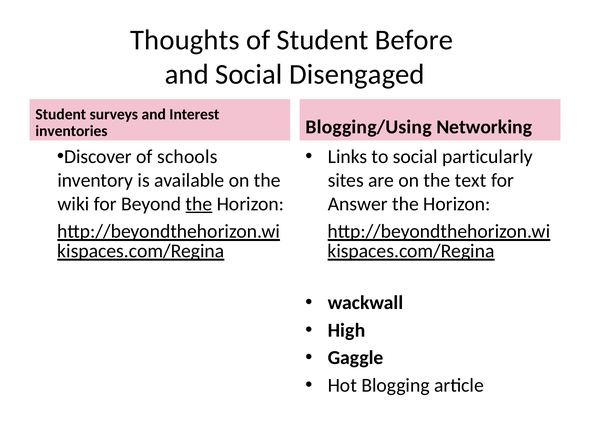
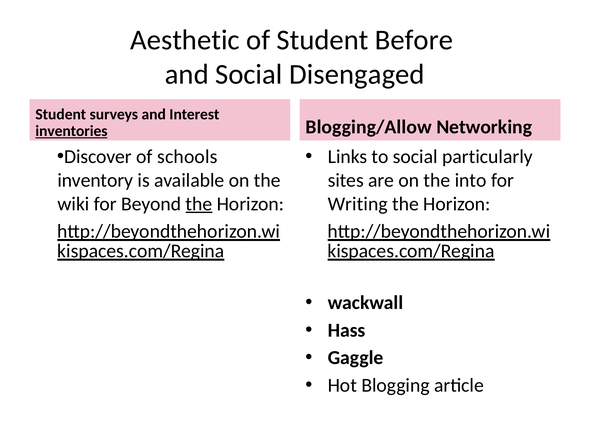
Thoughts: Thoughts -> Aesthetic
Blogging/Using: Blogging/Using -> Blogging/Allow
inventories underline: none -> present
text: text -> into
Answer: Answer -> Writing
High: High -> Hass
